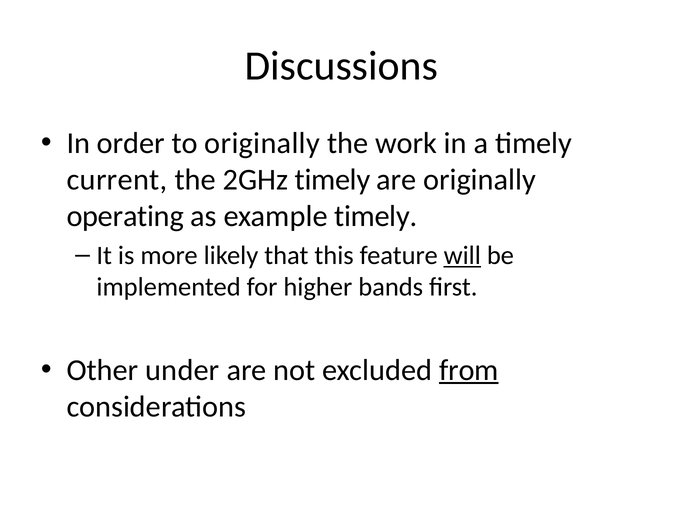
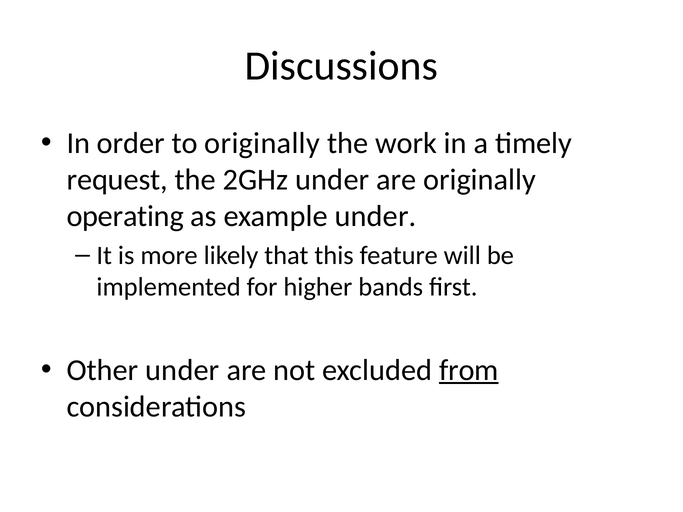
current: current -> request
2GHz timely: timely -> under
example timely: timely -> under
will underline: present -> none
